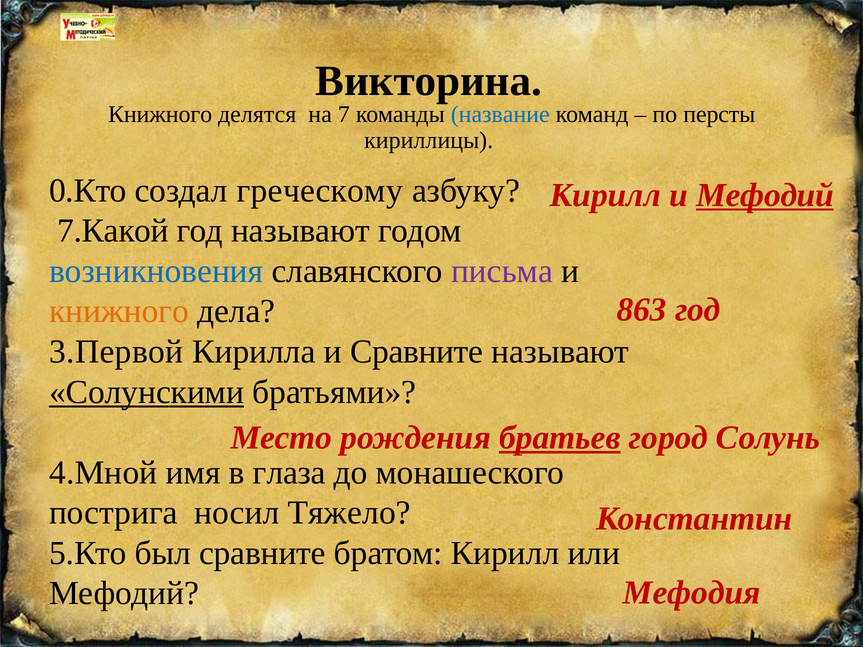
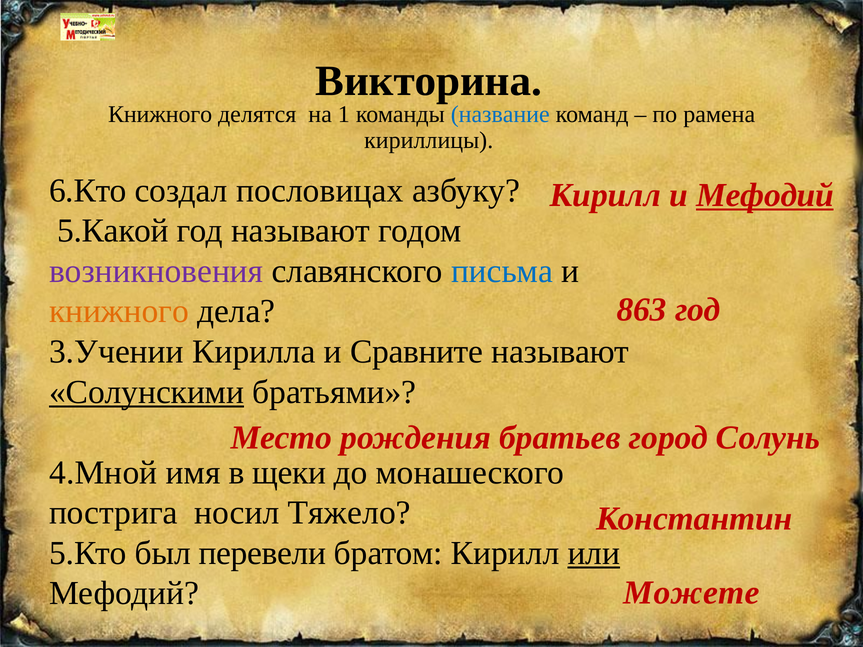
7: 7 -> 1
персты: персты -> рамена
0.Кто: 0.Кто -> 6.Кто
греческому: греческому -> пословицах
7.Какой: 7.Какой -> 5.Какой
возникновения colour: blue -> purple
письма colour: purple -> blue
3.Первой: 3.Первой -> 3.Учении
братьев underline: present -> none
глаза: глаза -> щеки
был сравните: сравните -> перевели
или underline: none -> present
Мефодия: Мефодия -> Можете
